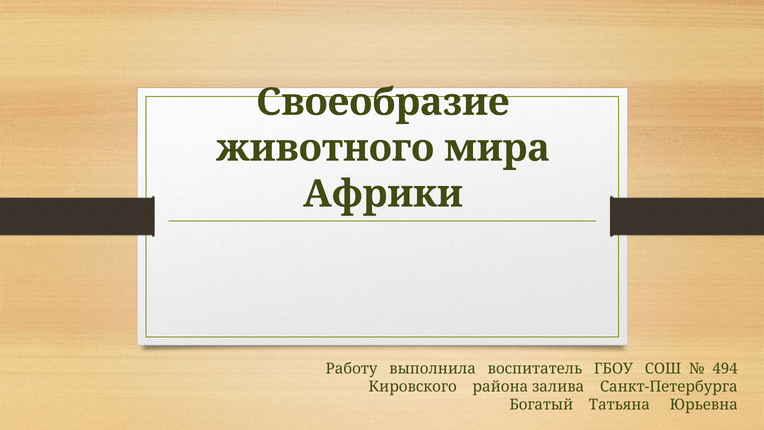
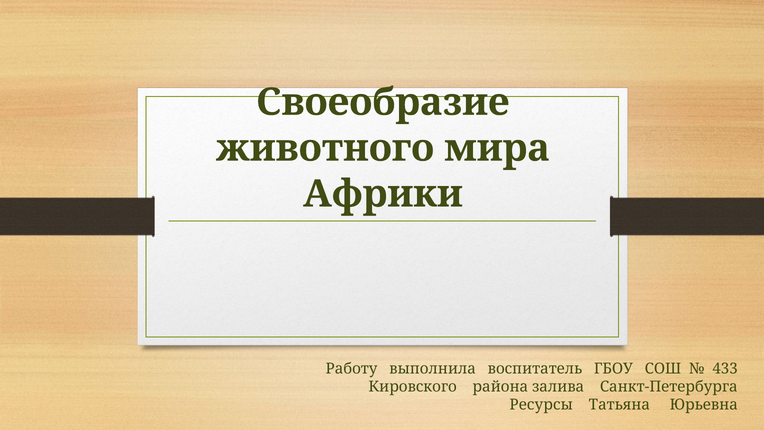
494: 494 -> 433
Богатый: Богатый -> Ресурсы
